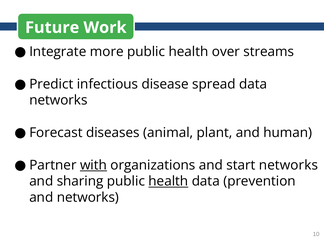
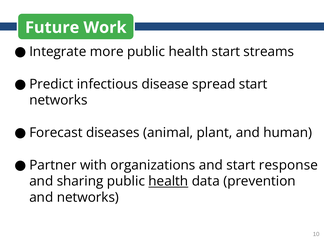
health over: over -> start
spread data: data -> start
with underline: present -> none
start networks: networks -> response
